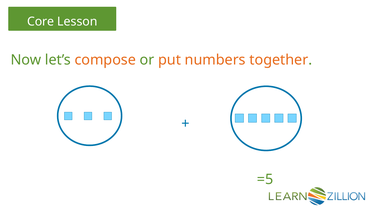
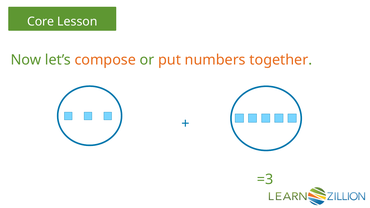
=5: =5 -> =3
